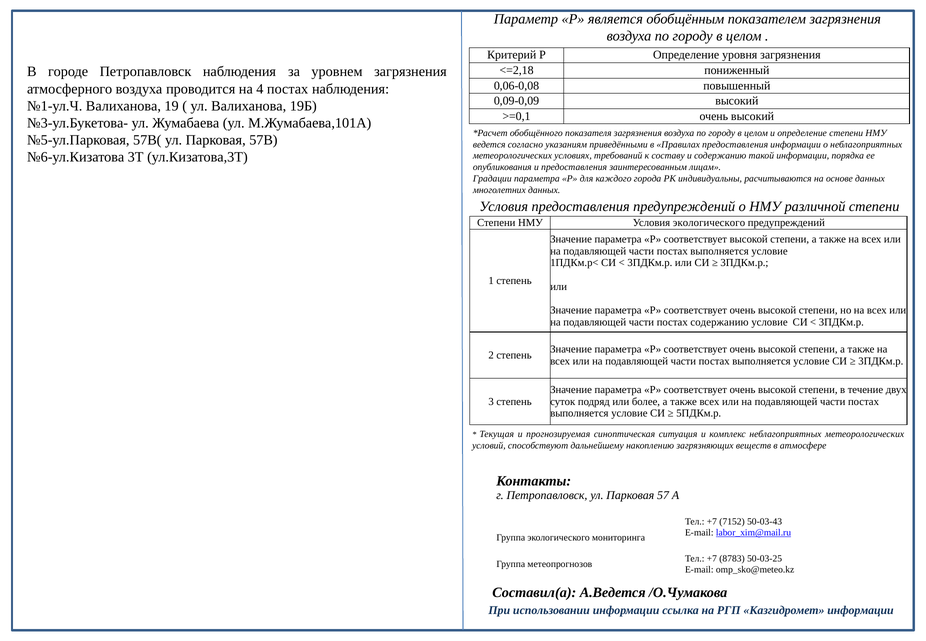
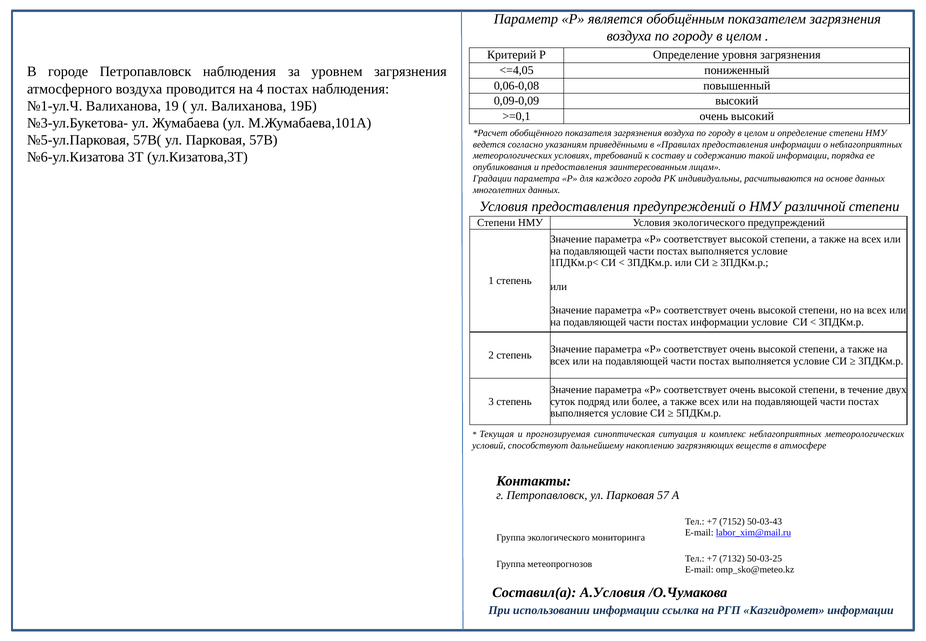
<=2,18: <=2,18 -> <=4,05
постах содержанию: содержанию -> информации
8783: 8783 -> 7132
А.Ведется: А.Ведется -> А.Условия
